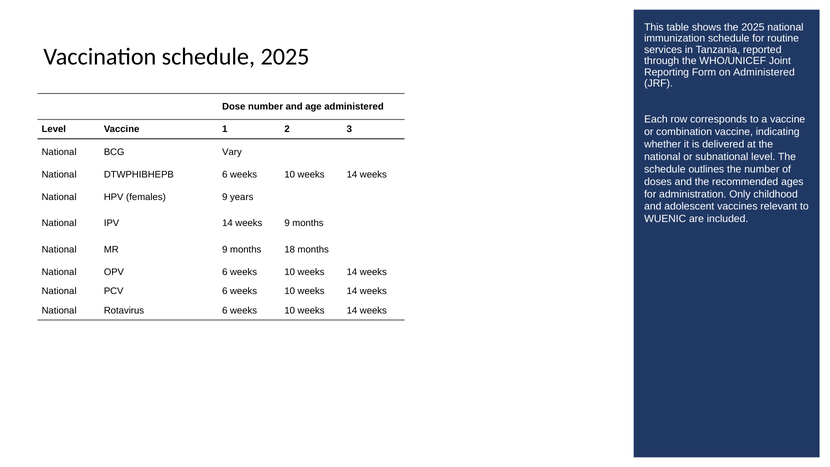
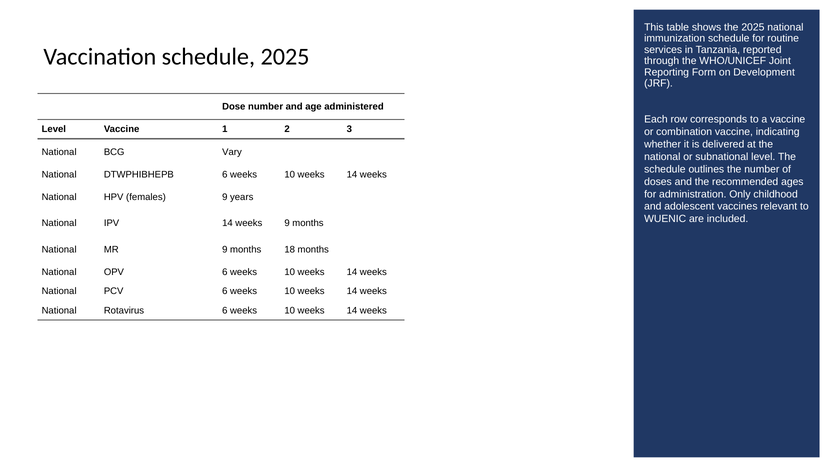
on Administered: Administered -> Development
